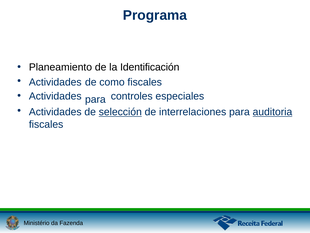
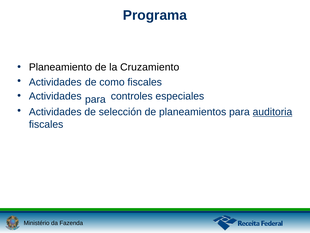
Identificación: Identificación -> Cruzamiento
selección underline: present -> none
interrelaciones: interrelaciones -> planeamientos
